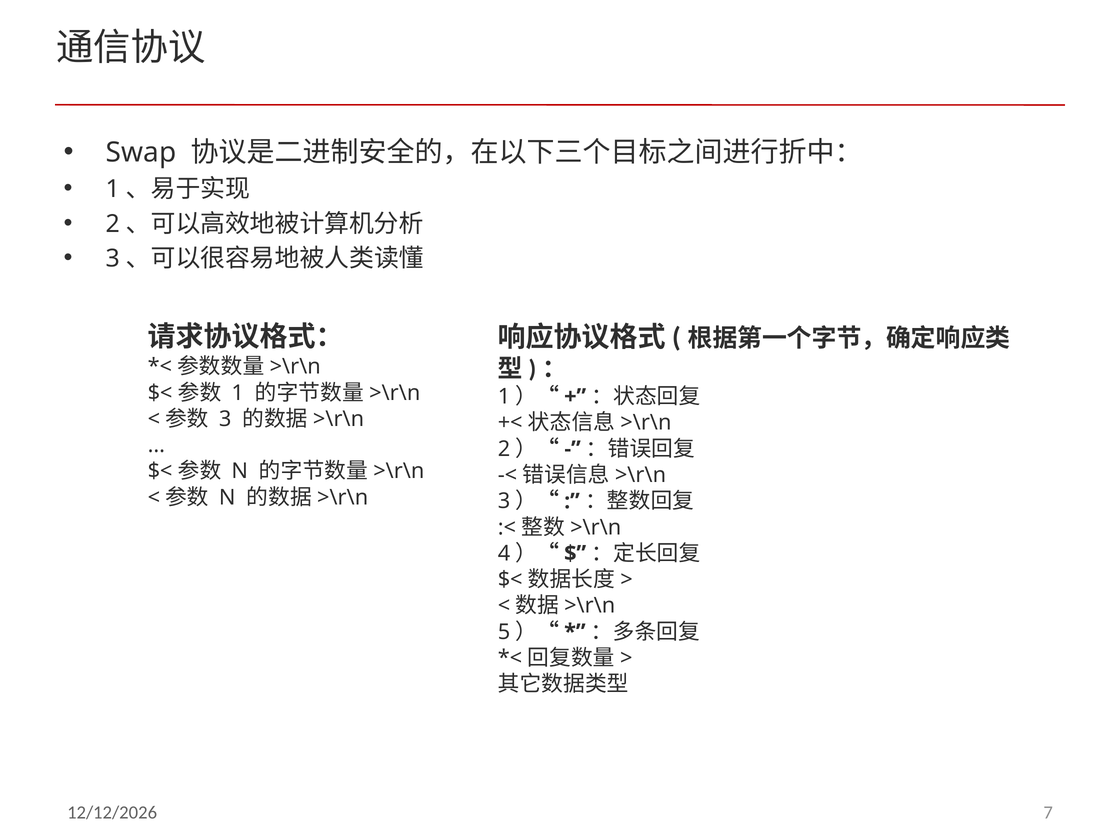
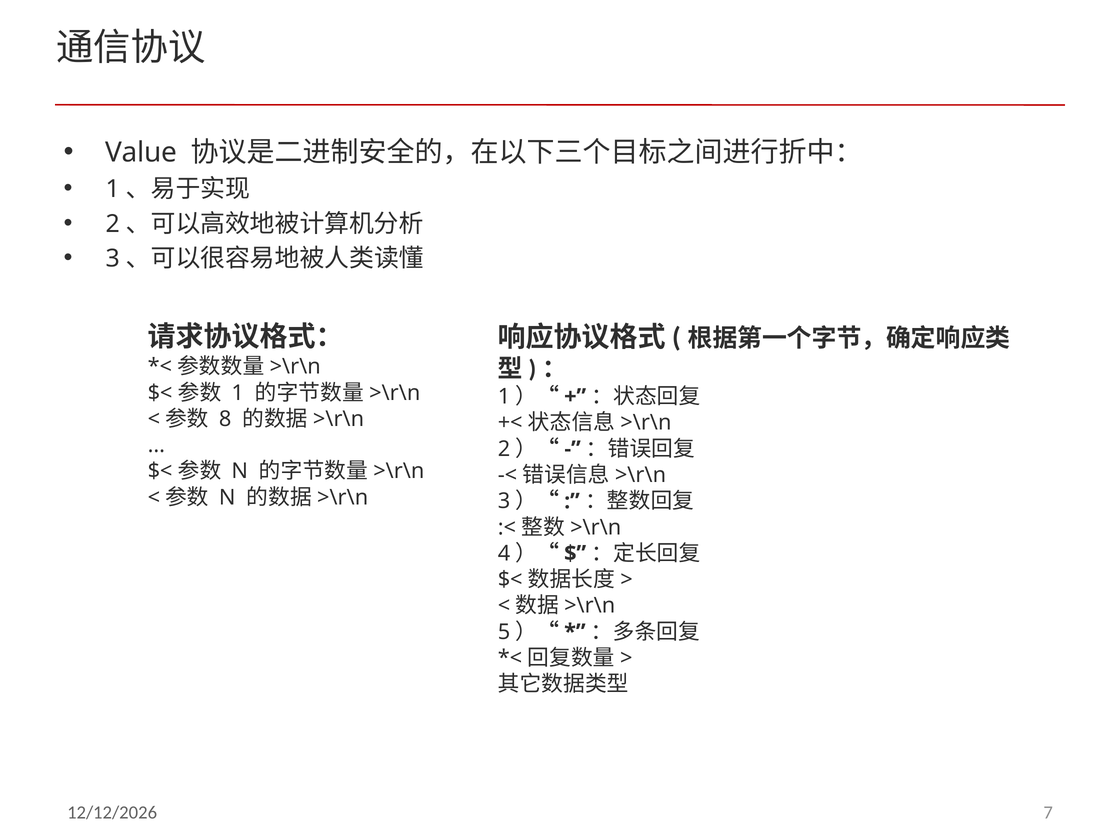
Swap: Swap -> Value
3: 3 -> 8
